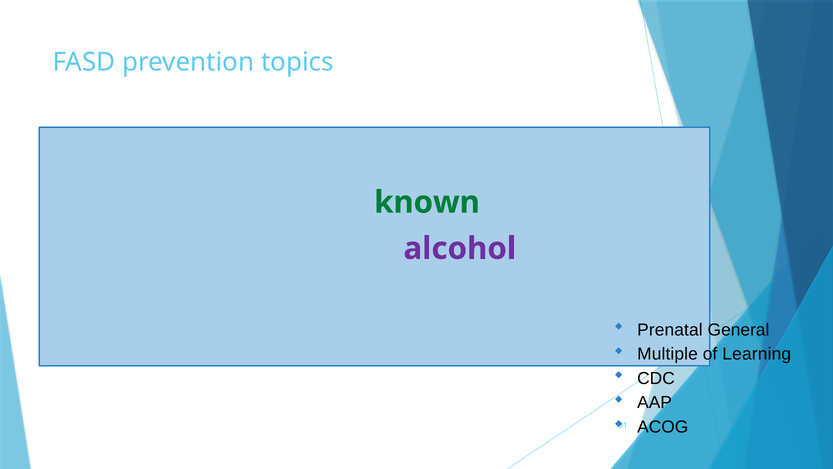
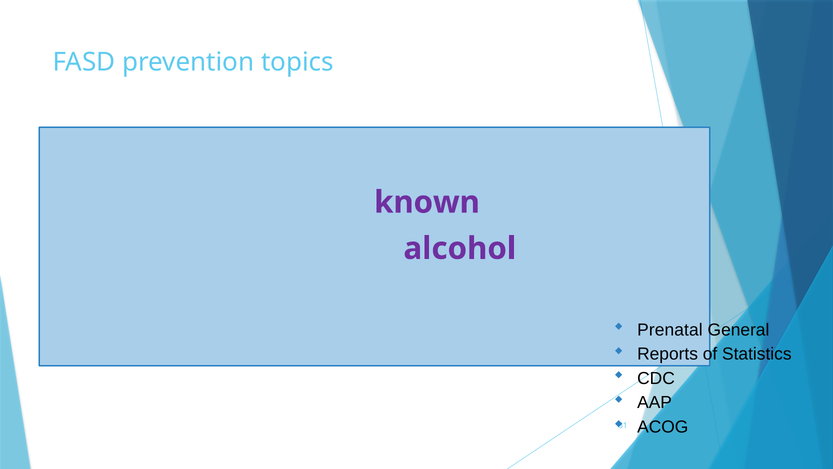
known colour: green -> purple
Multiple: Multiple -> Reports
Learning: Learning -> Statistics
